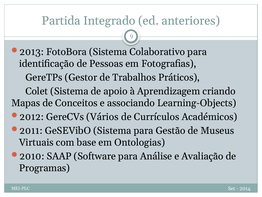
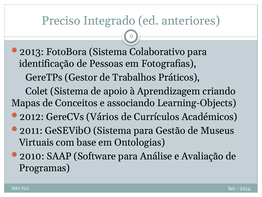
Partida: Partida -> Preciso
